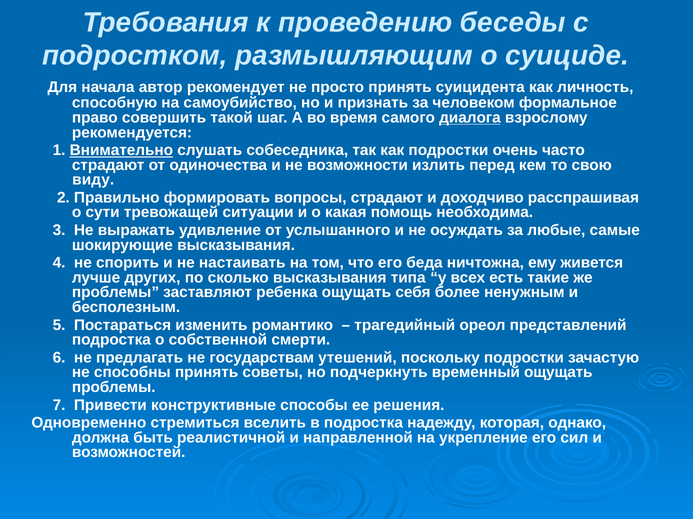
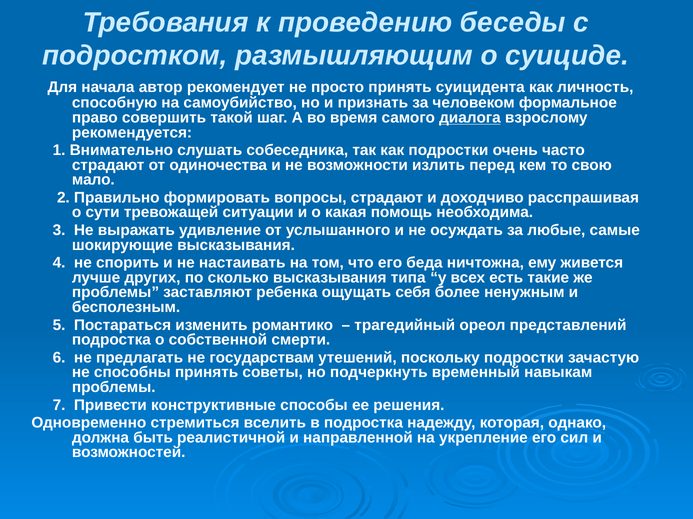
Внимательно underline: present -> none
виду: виду -> мало
временный ощущать: ощущать -> навыкам
